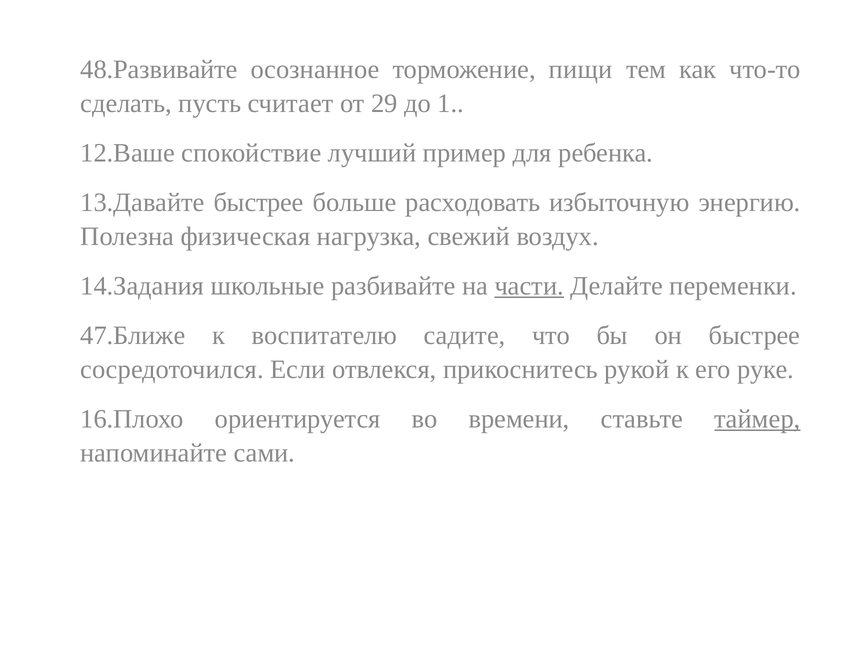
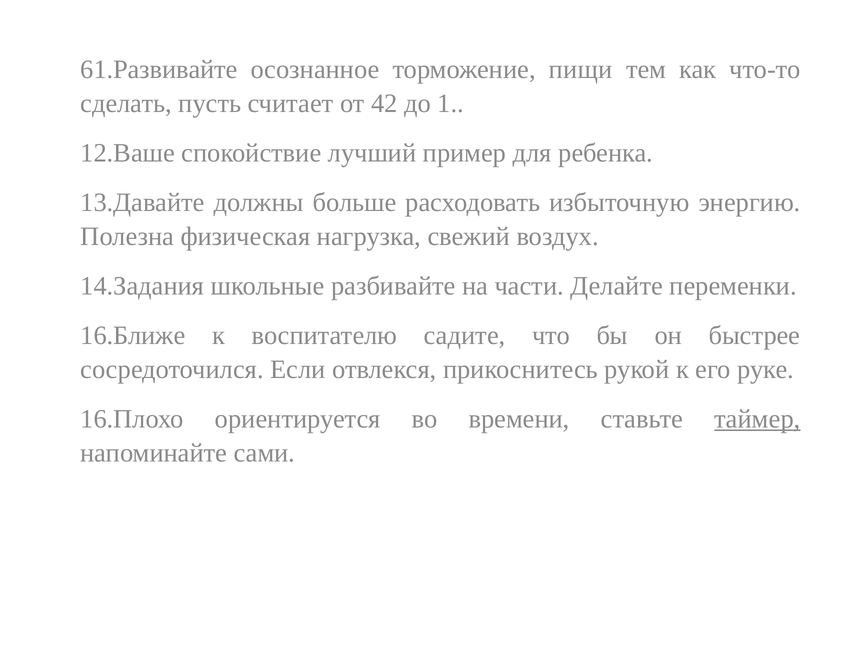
48.Развивайте: 48.Развивайте -> 61.Развивайте
29: 29 -> 42
13.Давайте быстрее: быстрее -> должны
части underline: present -> none
47.Ближе: 47.Ближе -> 16.Ближе
